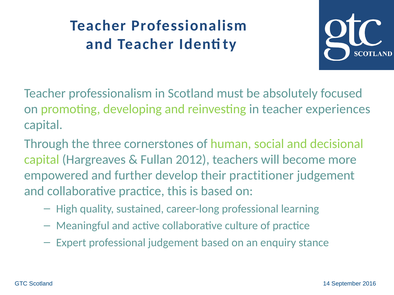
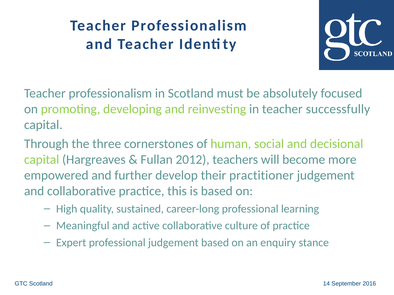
experiences: experiences -> successfully
